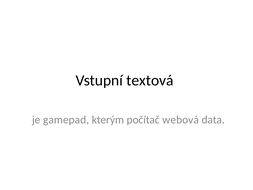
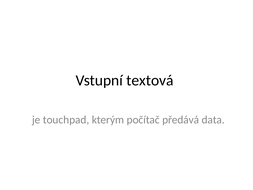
gamepad: gamepad -> touchpad
webová: webová -> předává
